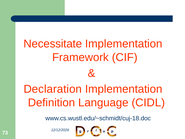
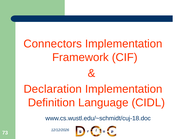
Necessitate: Necessitate -> Connectors
